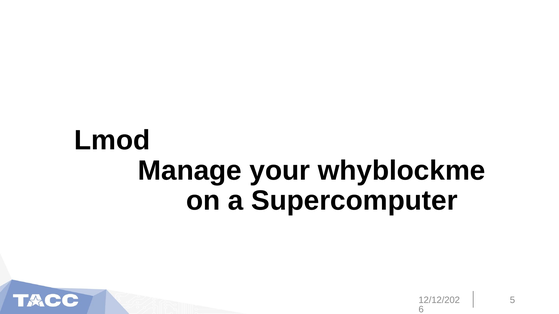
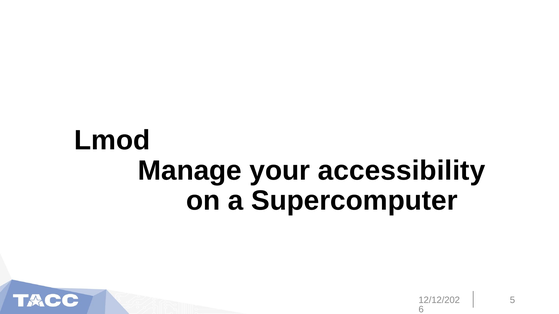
whyblockme: whyblockme -> accessibility
